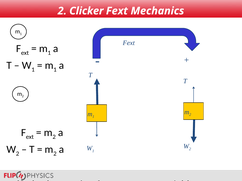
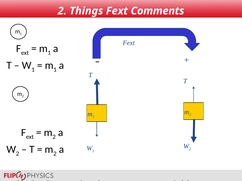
Clicker: Clicker -> Things
Mechanics: Mechanics -> Comments
